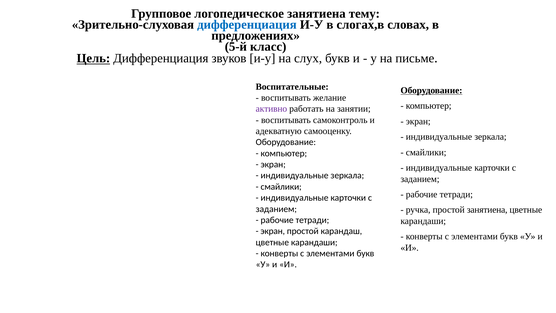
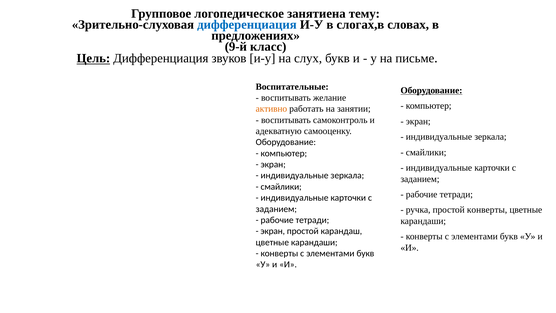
5-й: 5-й -> 9-й
активно colour: purple -> orange
простой занятиена: занятиена -> конверты
